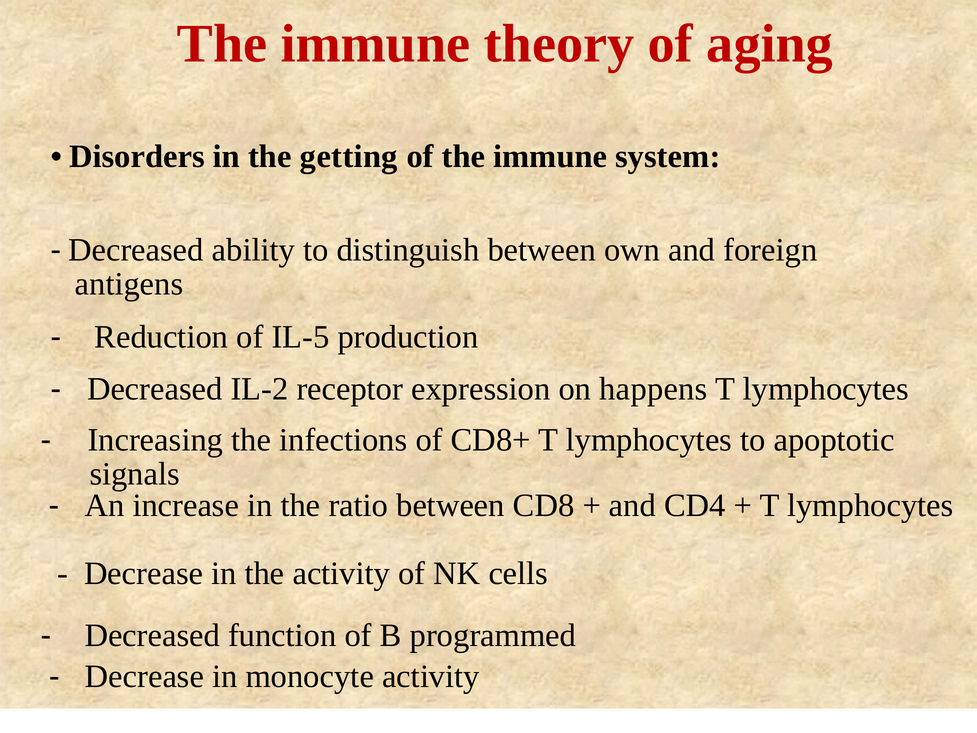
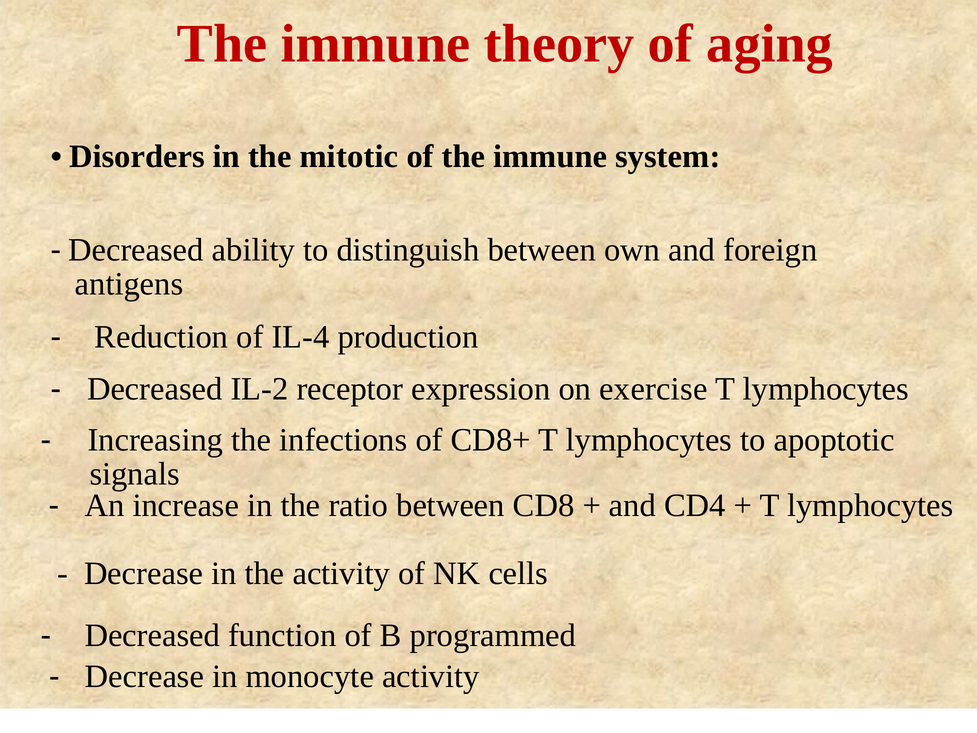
getting: getting -> mitotic
IL-5: IL-5 -> IL-4
happens: happens -> exercise
